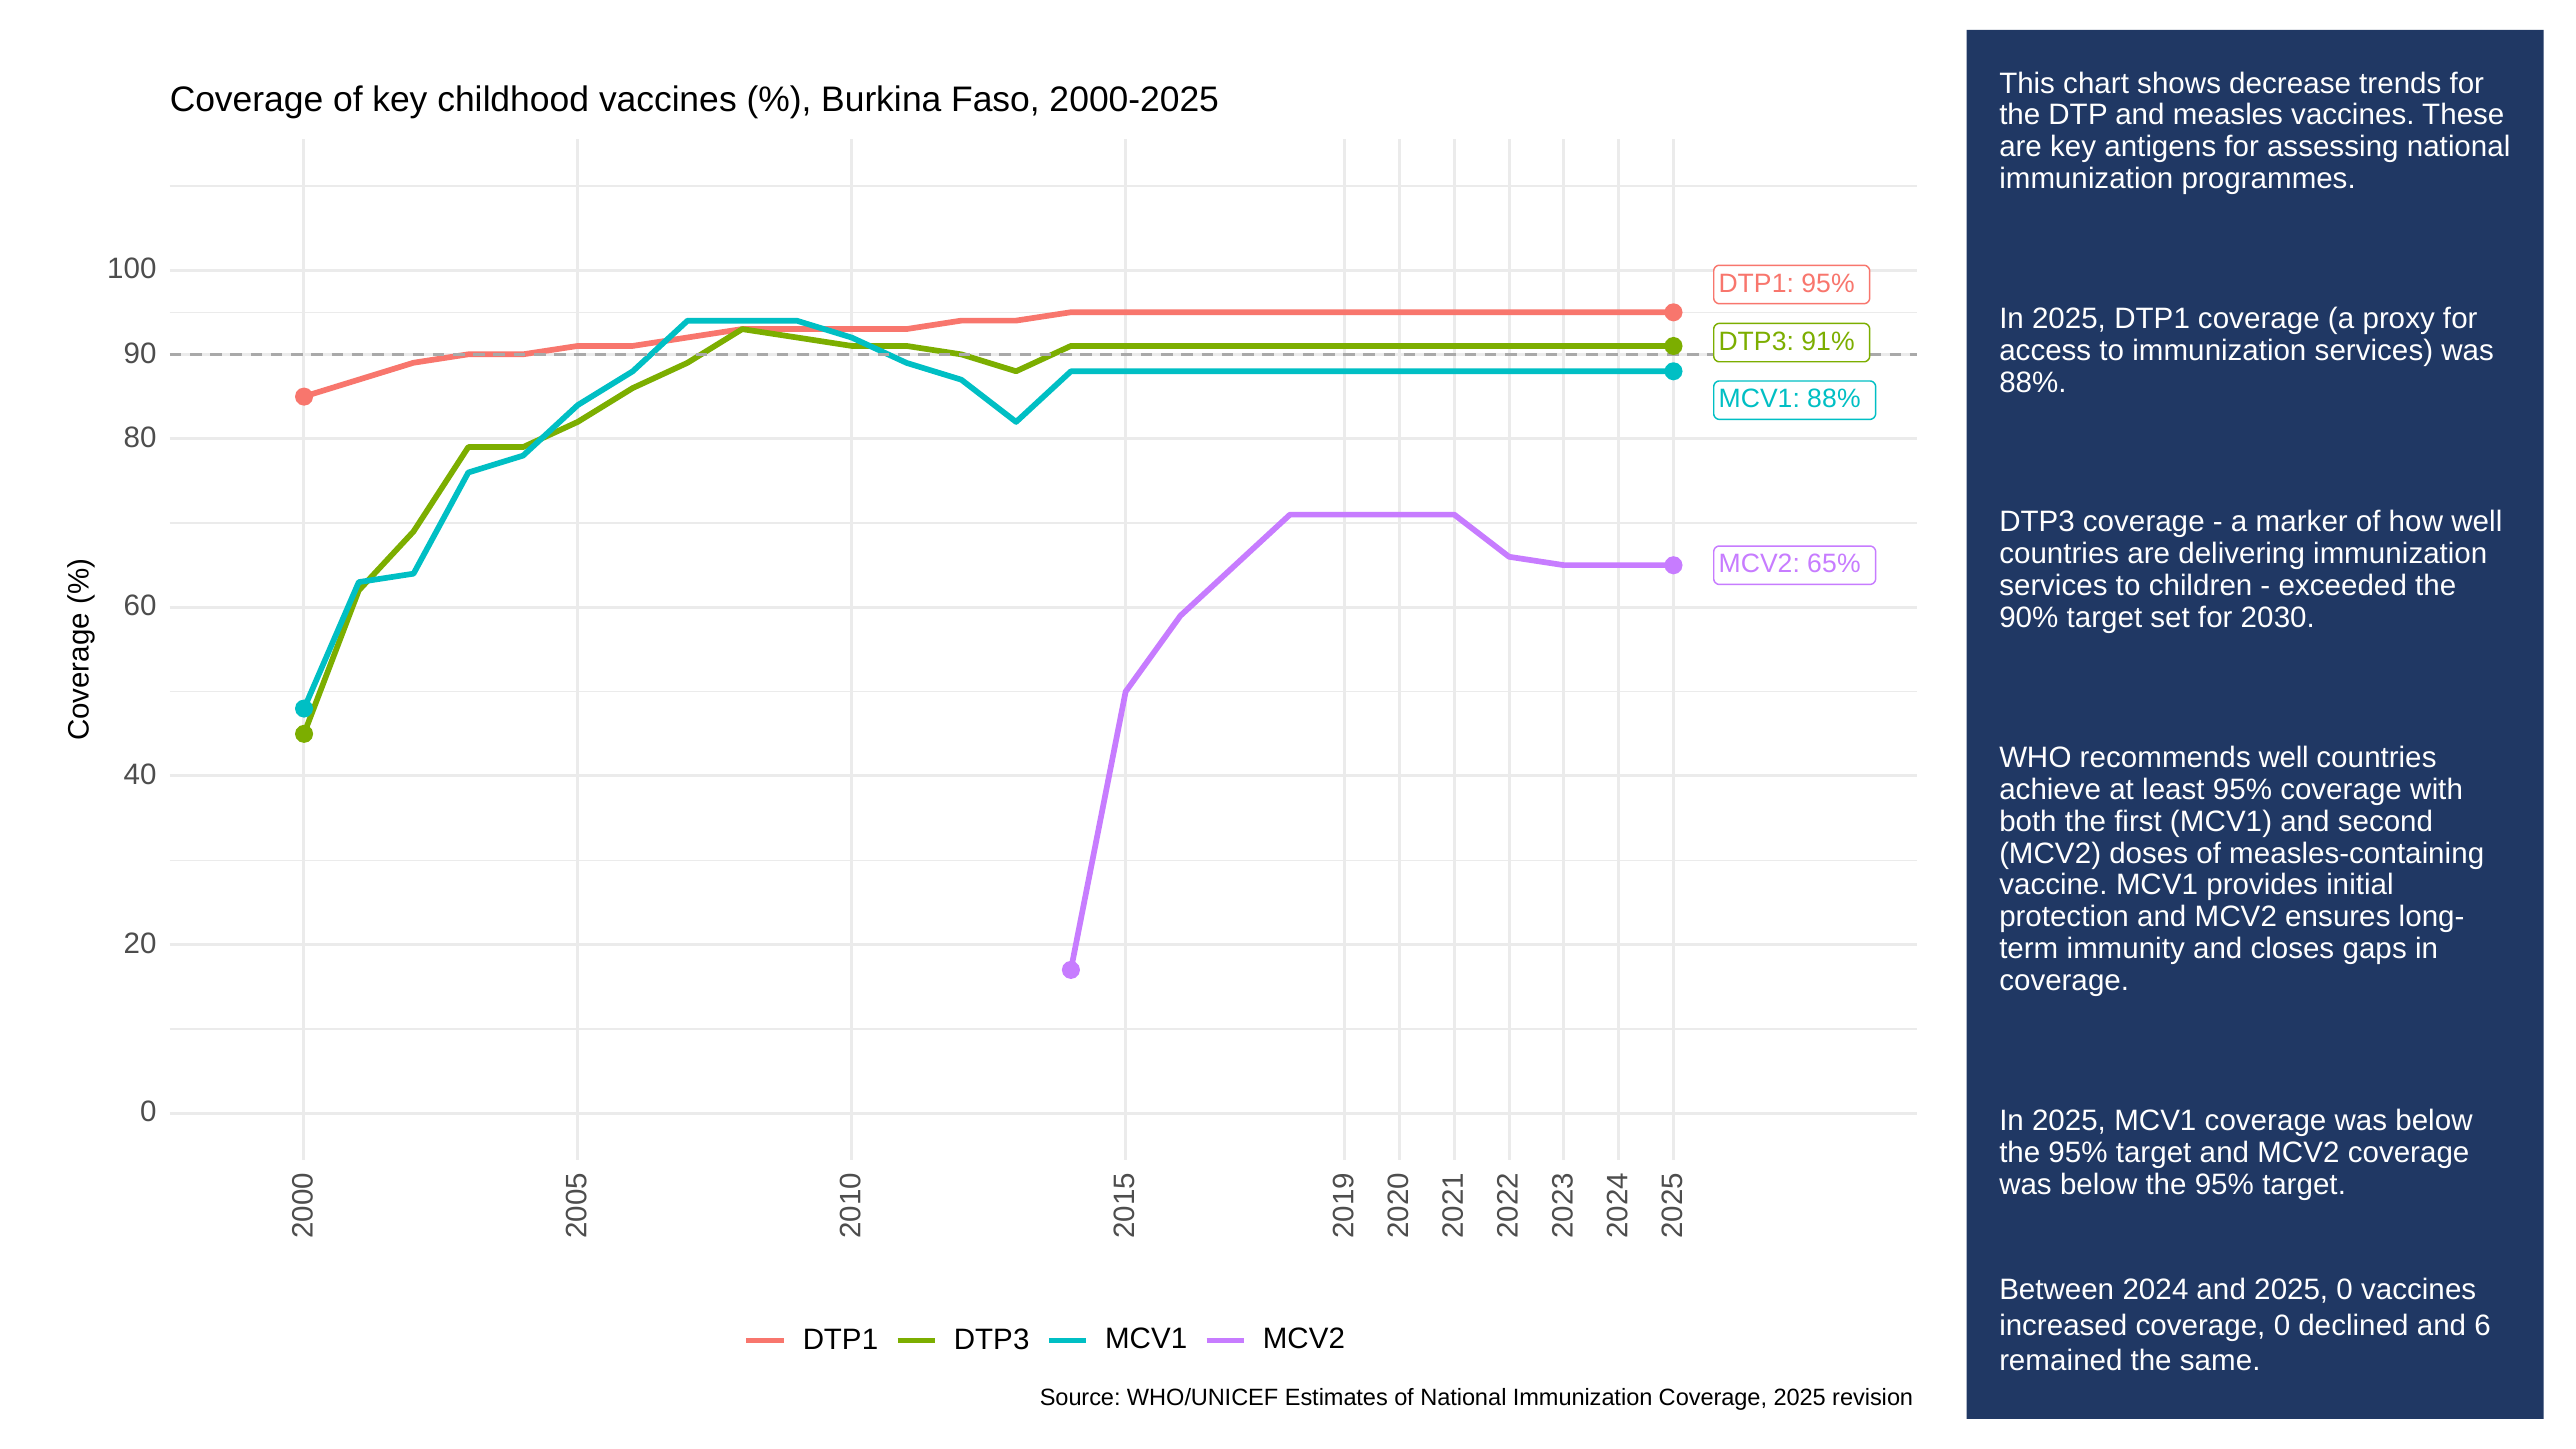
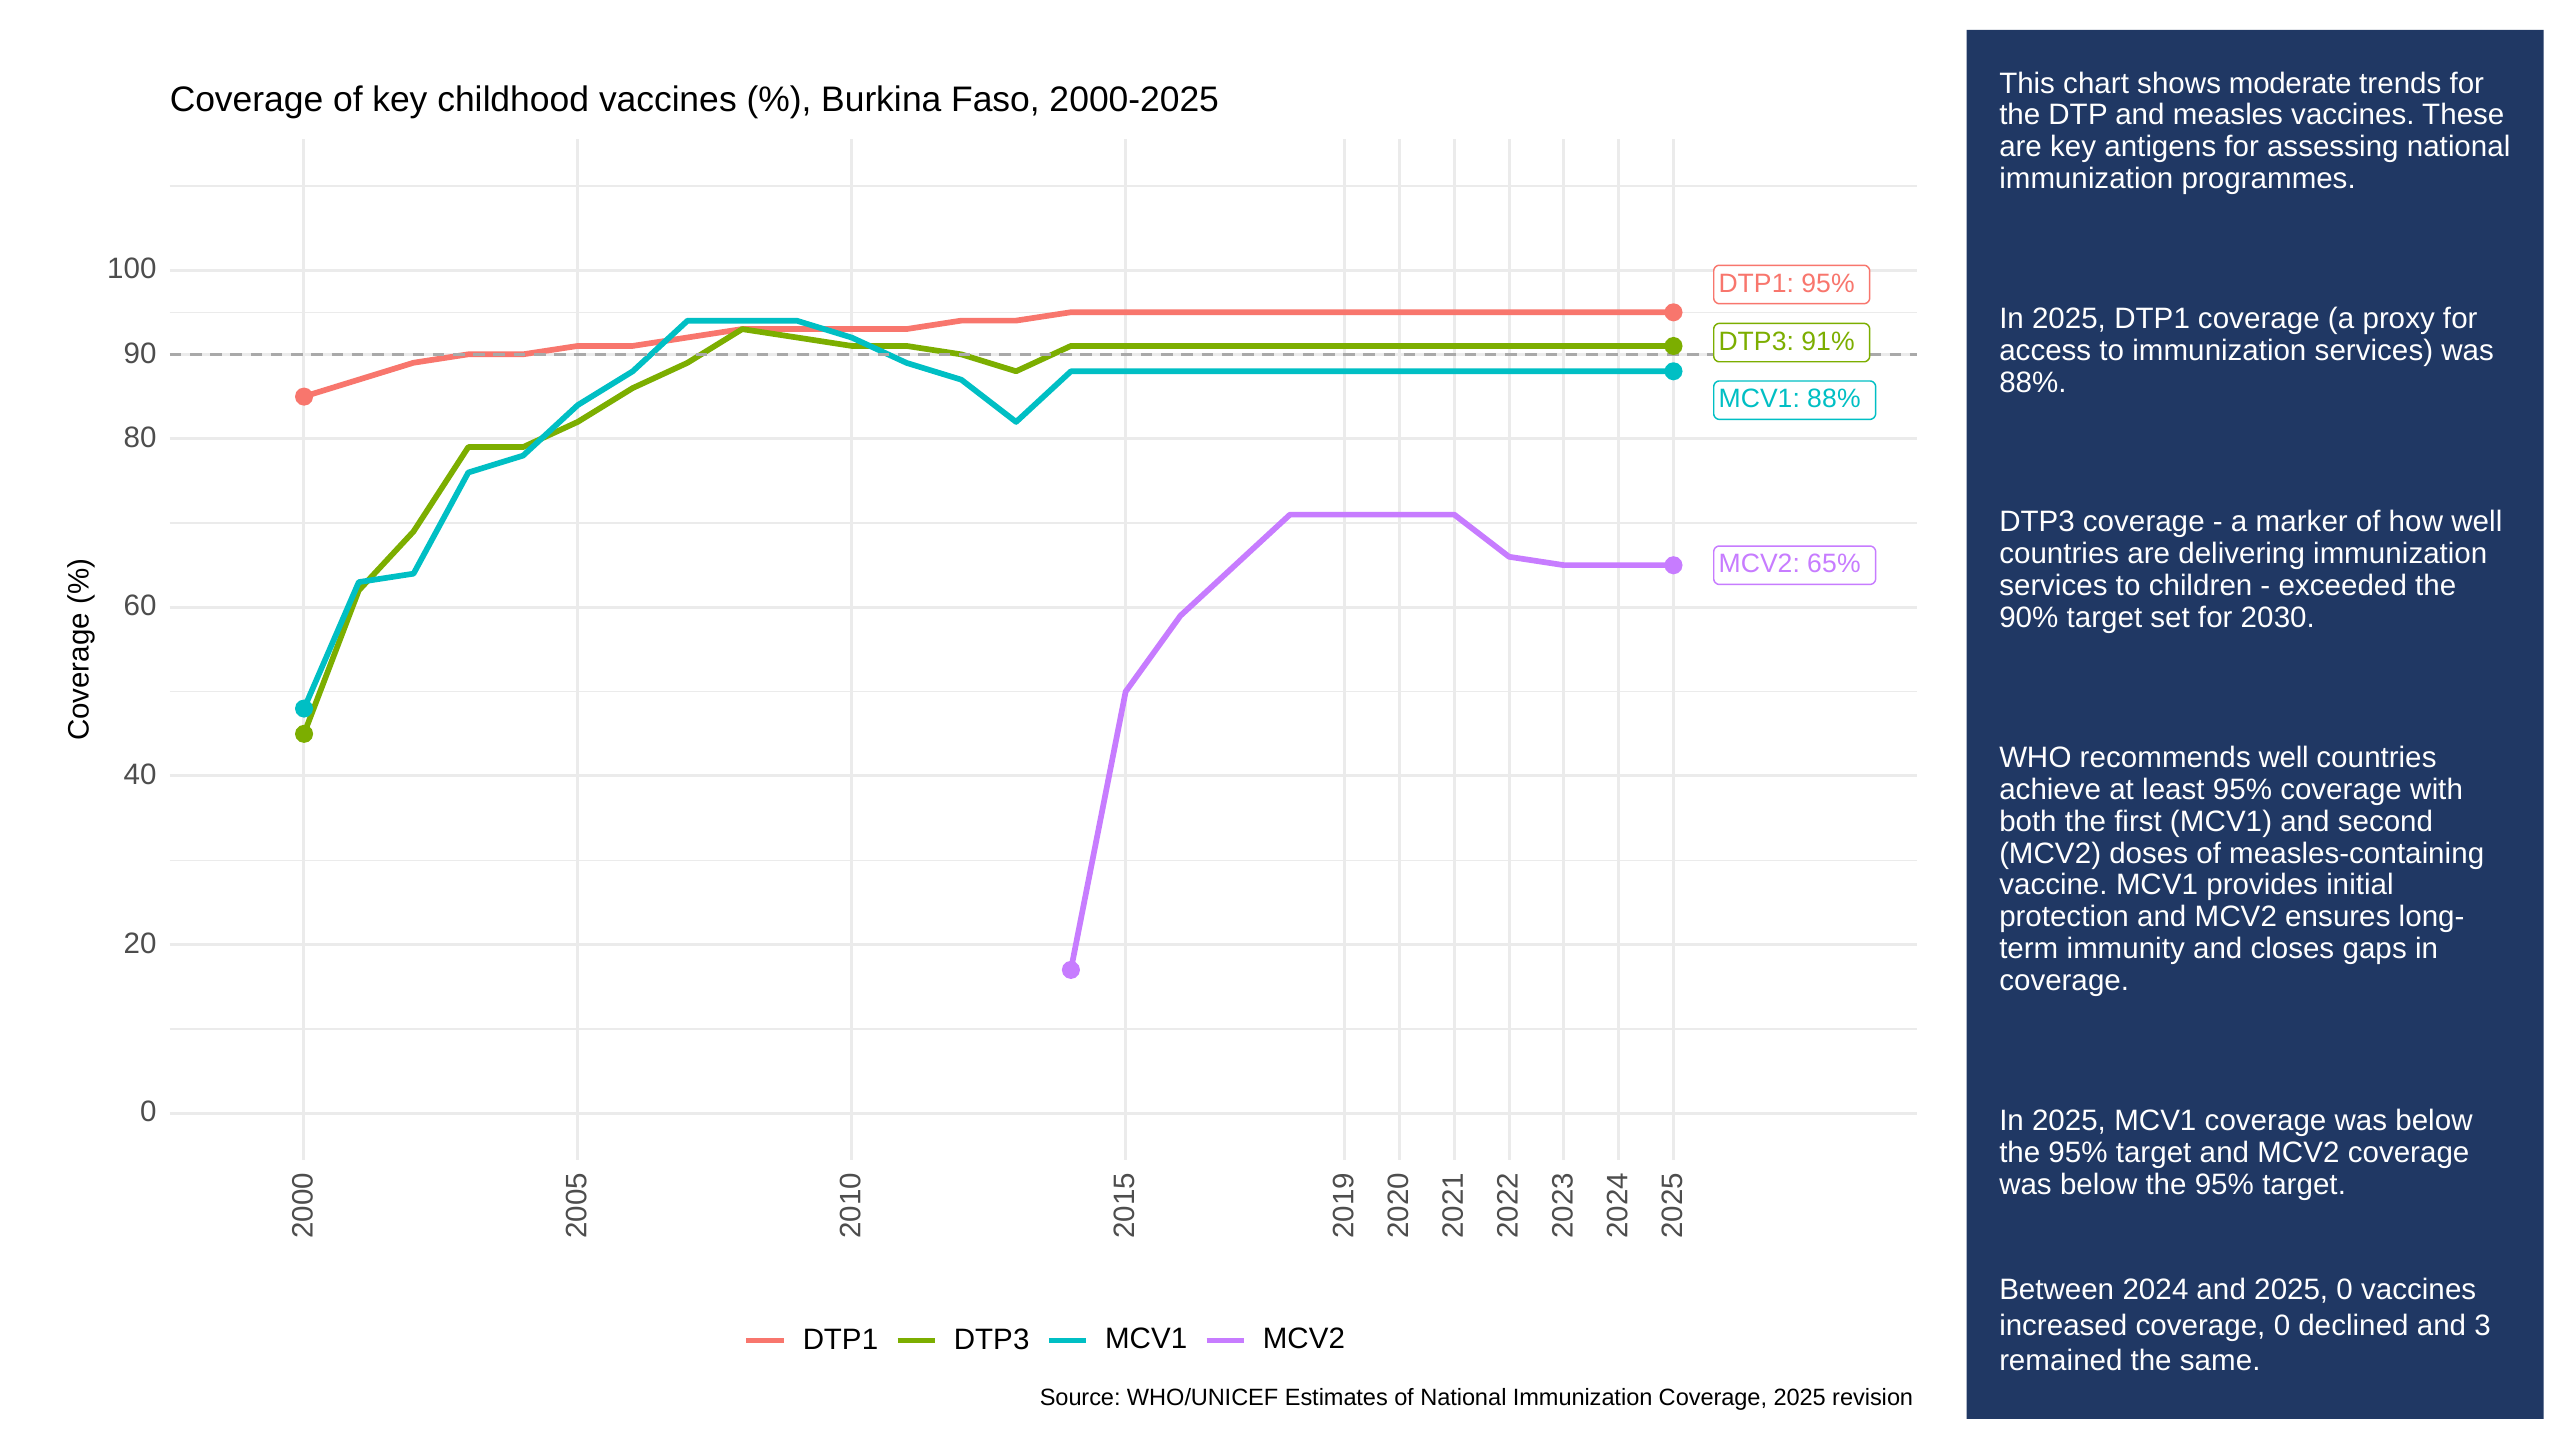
decrease: decrease -> moderate
and 6: 6 -> 3
